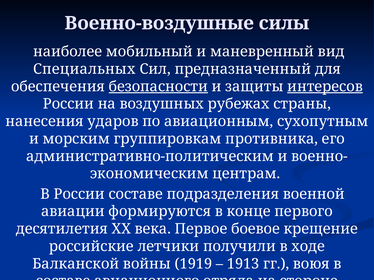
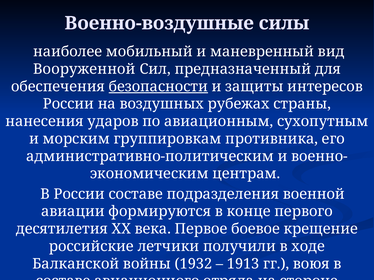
Специальных: Специальных -> Вооруженной
интересов underline: present -> none
1919: 1919 -> 1932
